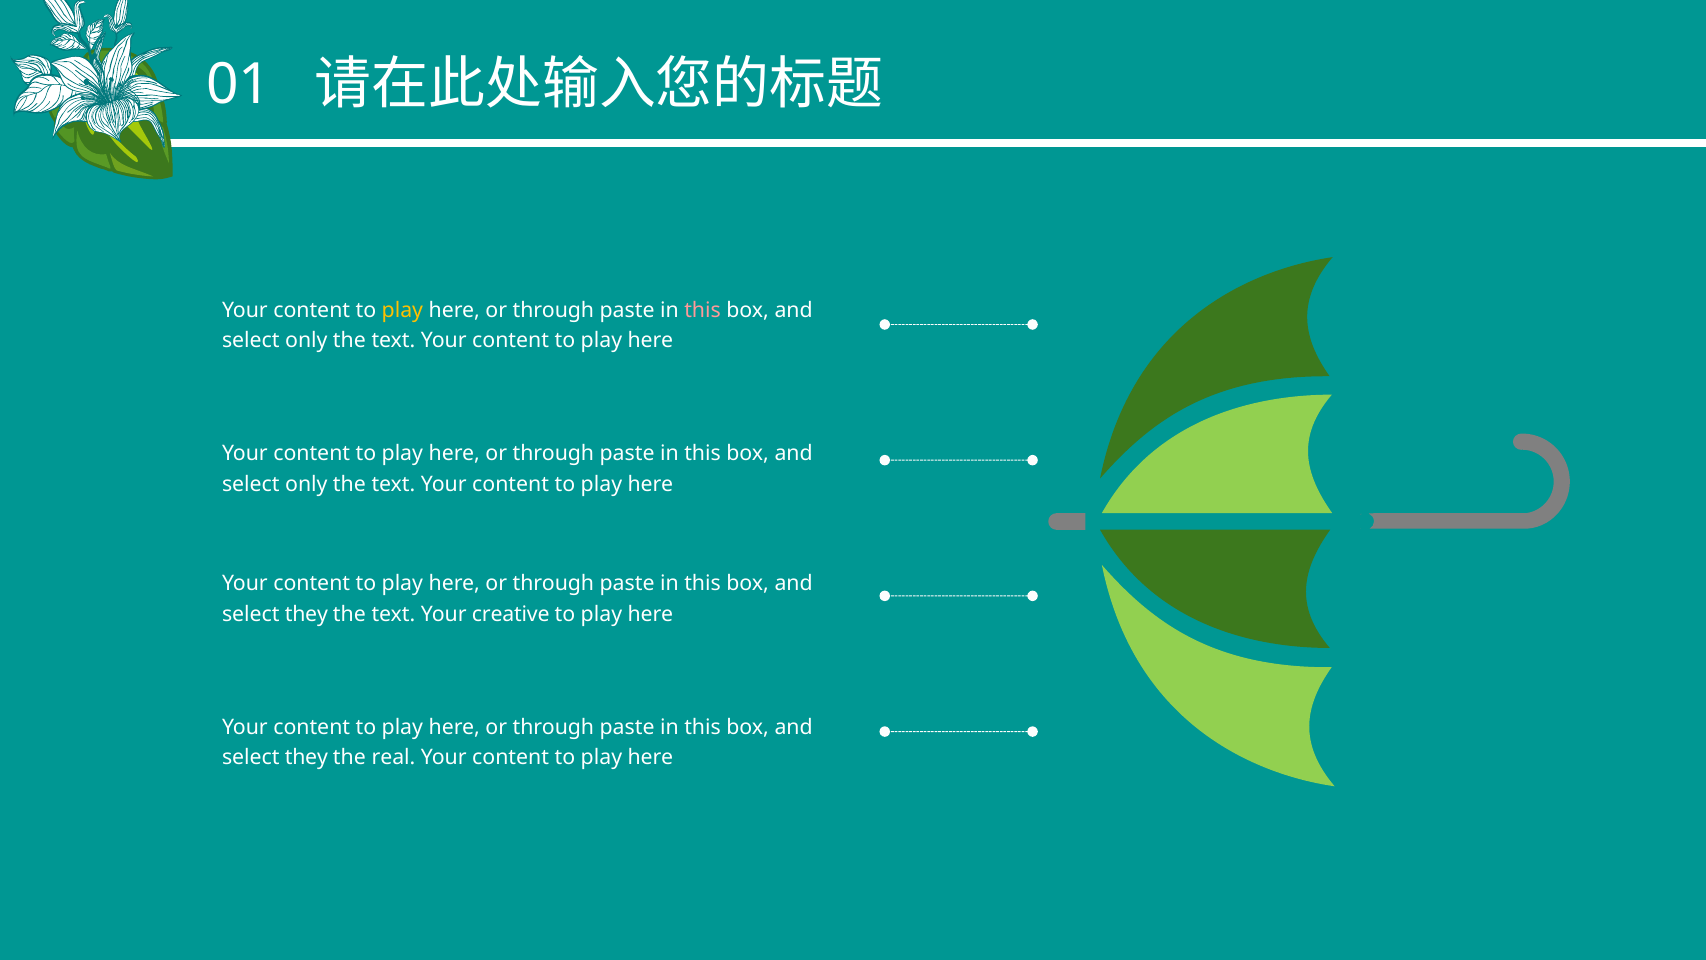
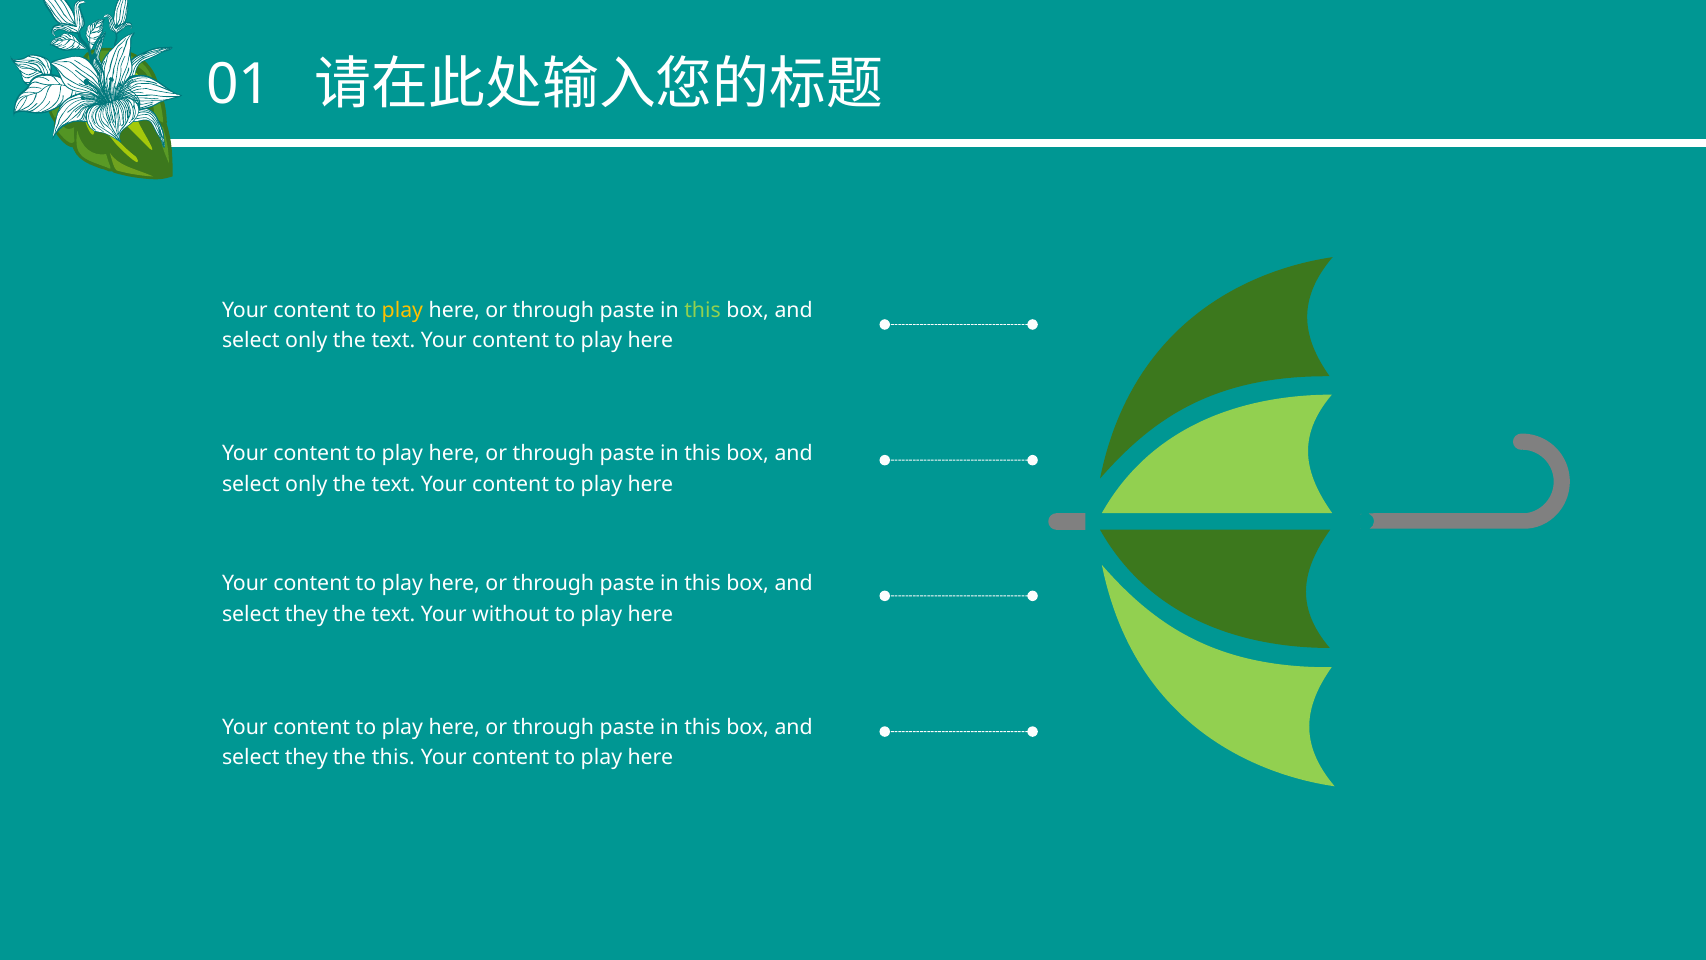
this at (703, 310) colour: pink -> light green
creative: creative -> without
the real: real -> this
